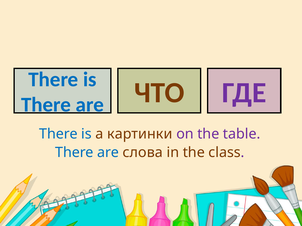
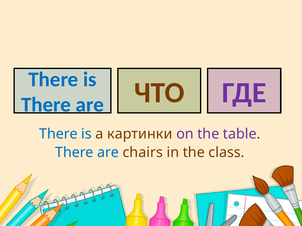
слова: слова -> chairs
